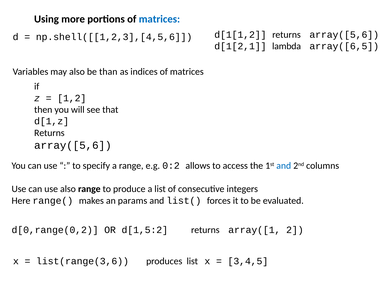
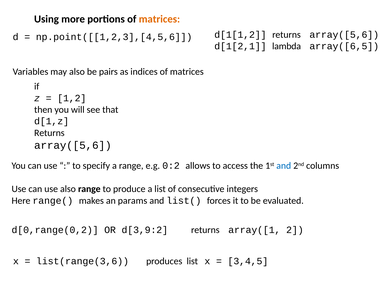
matrices at (159, 19) colour: blue -> orange
np.shell([[1,2,3],[4,5,6: np.shell([[1,2,3],[4,5,6 -> np.point([[1,2,3],[4,5,6
than: than -> pairs
d[1,5:2: d[1,5:2 -> d[3,9:2
